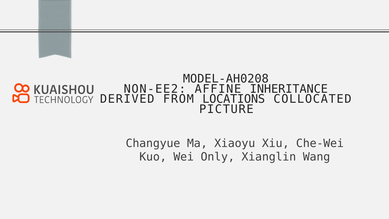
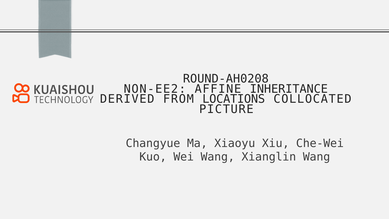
MODEL-AH0208: MODEL-AH0208 -> ROUND-AH0208
Wei Only: Only -> Wang
